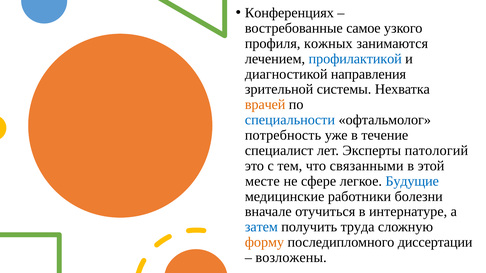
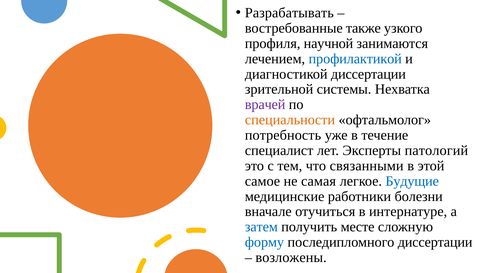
Конференциях: Конференциях -> Разрабатывать
самое: самое -> также
кожных: кожных -> научной
диагностикой направления: направления -> диссертации
врачей colour: orange -> purple
специальности colour: blue -> orange
месте: месте -> самое
сфере: сфере -> самая
труда: труда -> месте
форму colour: orange -> blue
